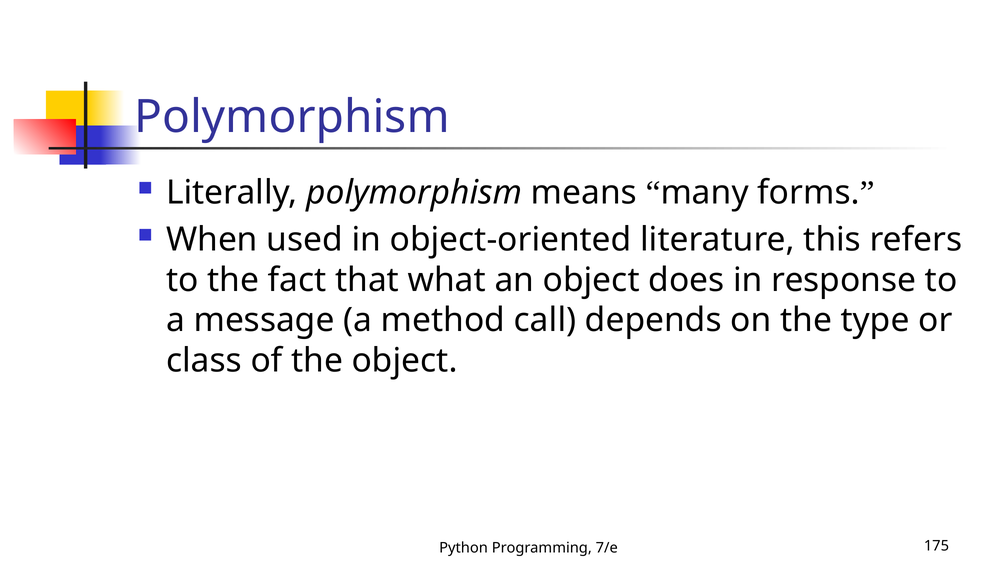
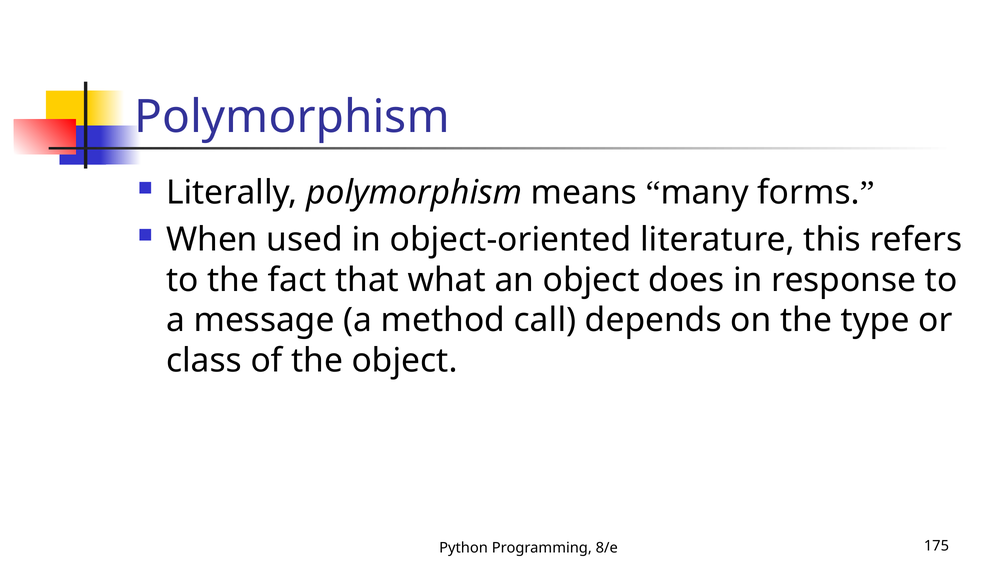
7/e: 7/e -> 8/e
